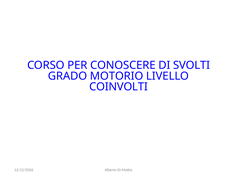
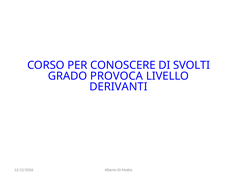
MOTORIO: MOTORIO -> PROVOCA
COINVOLTI: COINVOLTI -> DERIVANTI
